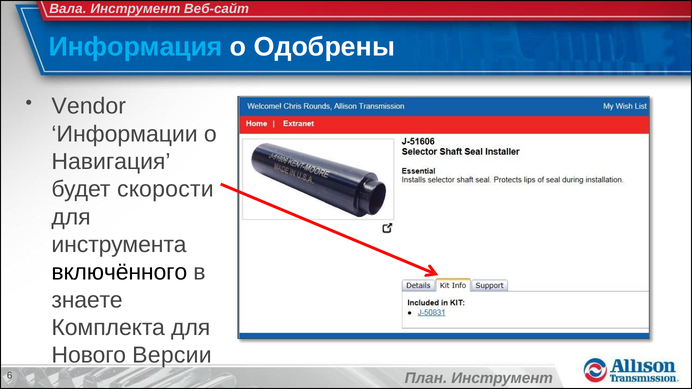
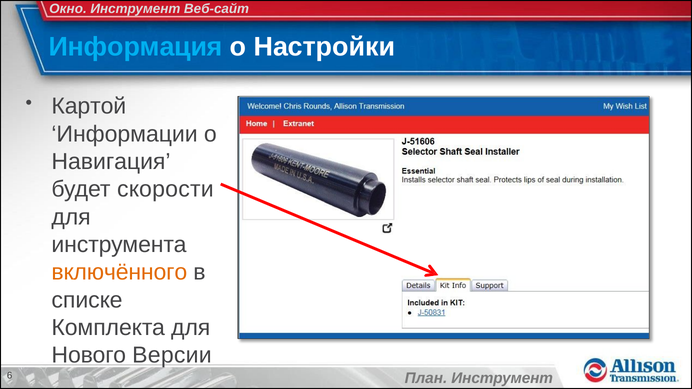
Вала: Вала -> Окно
Одобрены: Одобрены -> Настройки
Vendor: Vendor -> Картой
включённого colour: black -> orange
знаете: знаете -> списке
